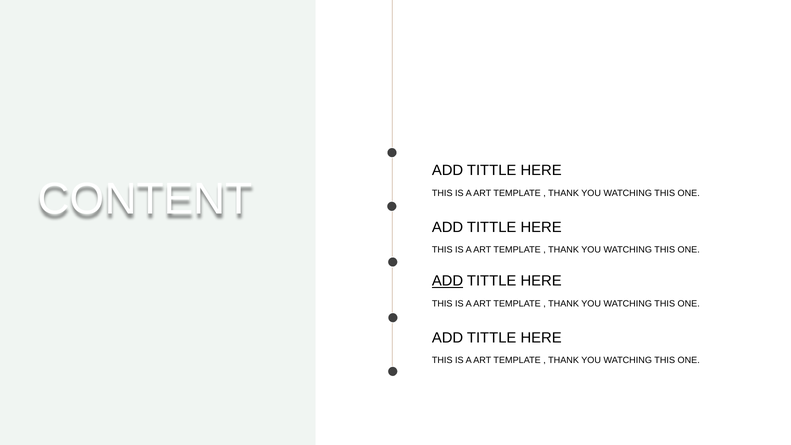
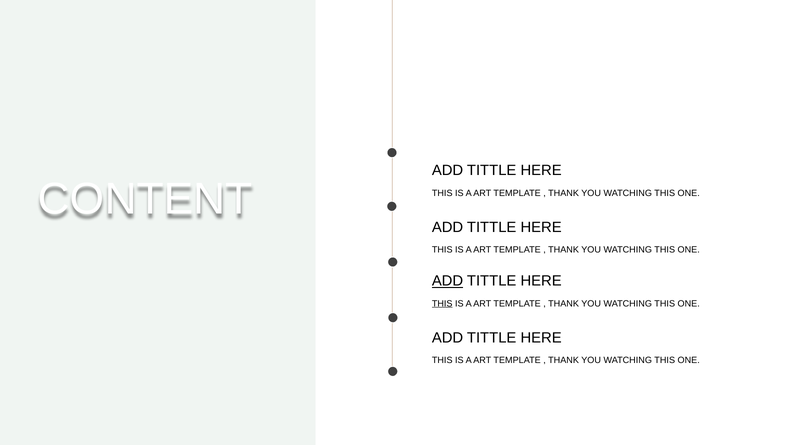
THIS at (442, 303) underline: none -> present
